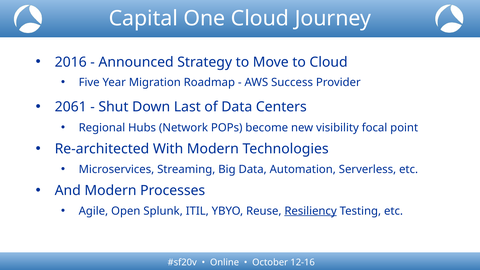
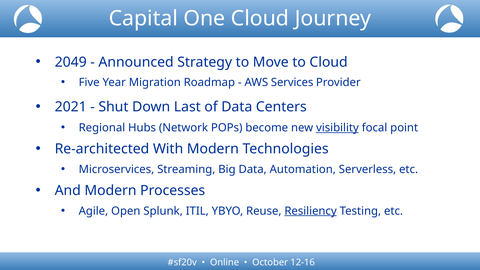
2016: 2016 -> 2049
Success: Success -> Services
2061: 2061 -> 2021
visibility underline: none -> present
